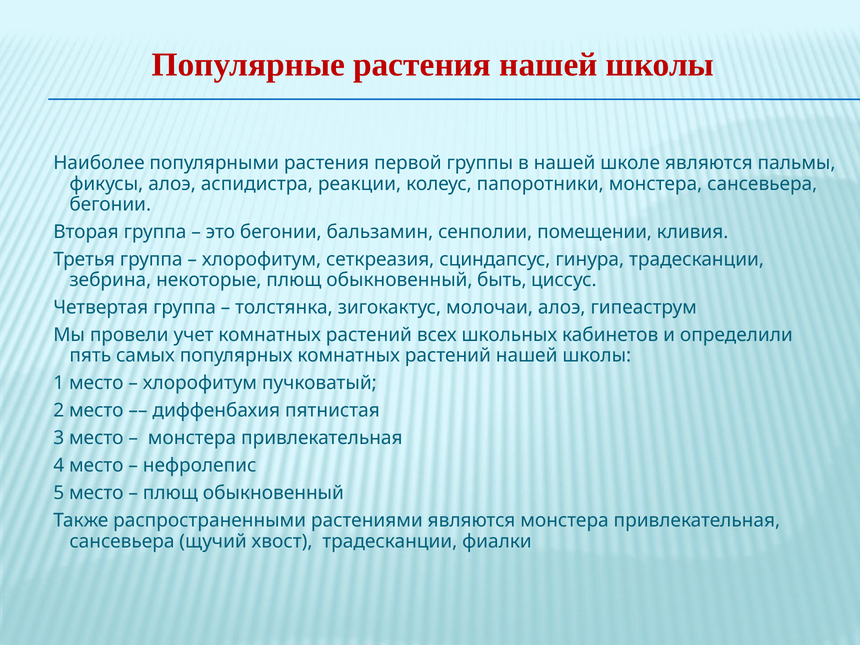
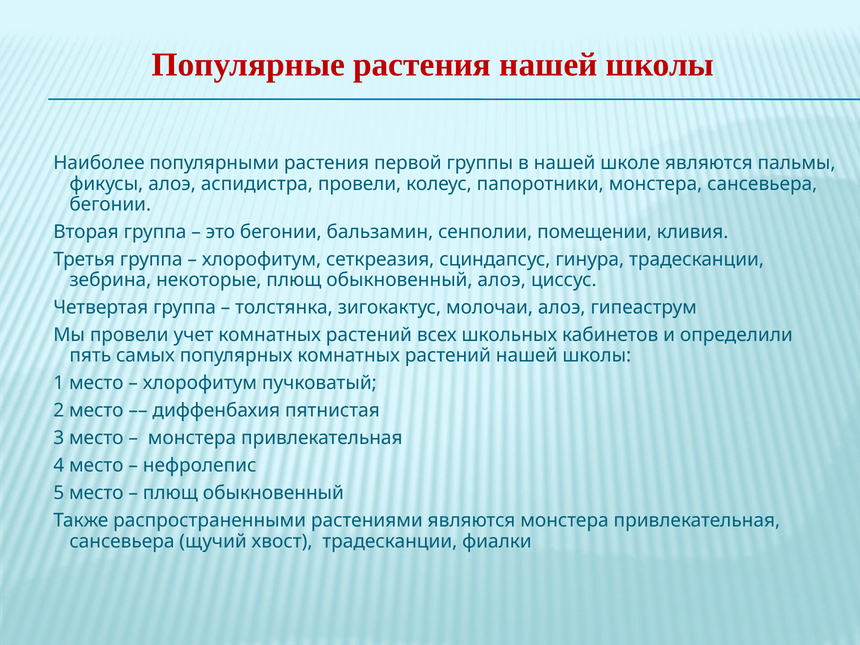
аспидистра реакции: реакции -> провели
обыкновенный быть: быть -> алоэ
